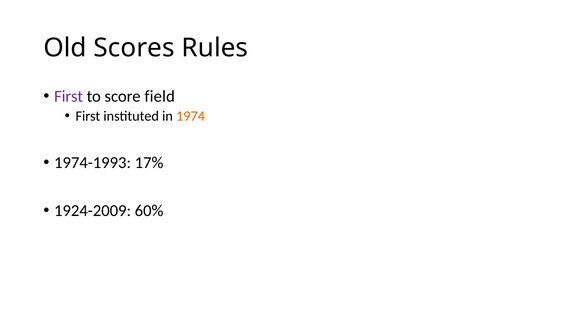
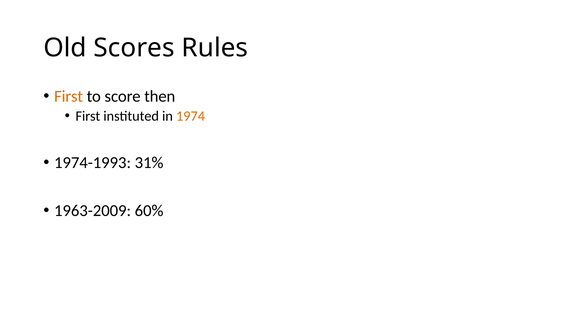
First at (69, 96) colour: purple -> orange
field: field -> then
17%: 17% -> 31%
1924-2009: 1924-2009 -> 1963-2009
